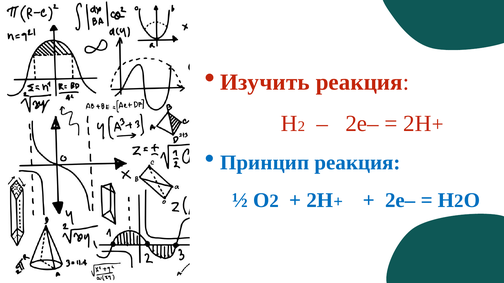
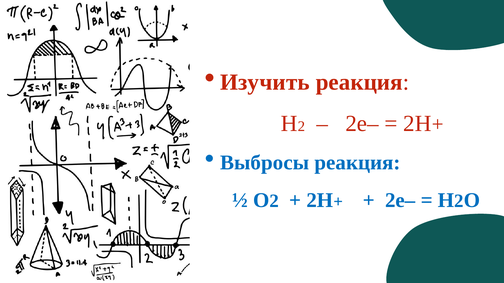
Принцип: Принцип -> Выбросы
